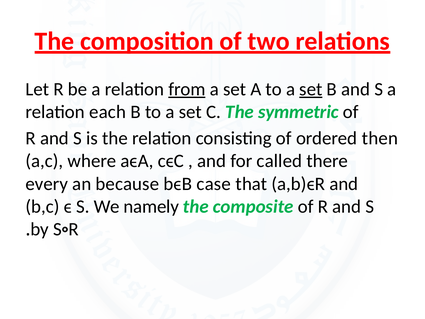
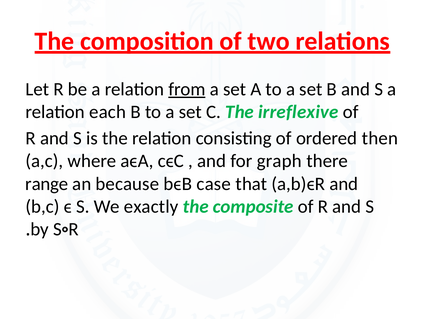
set at (311, 89) underline: present -> none
symmetric: symmetric -> irreflexive
called: called -> graph
every: every -> range
namely: namely -> exactly
